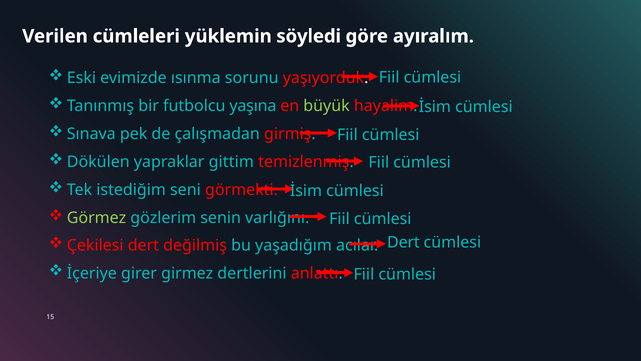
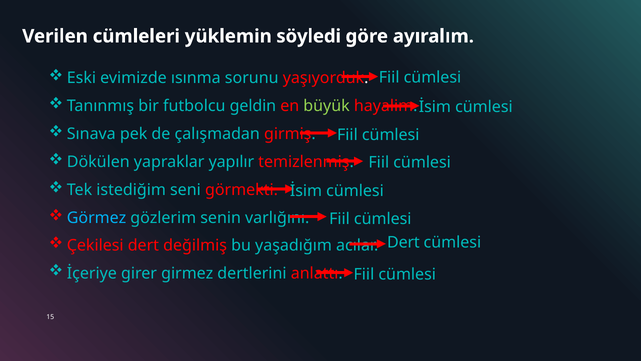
yaşına: yaşına -> geldin
gittim: gittim -> yapılır
Görmez colour: light green -> light blue
